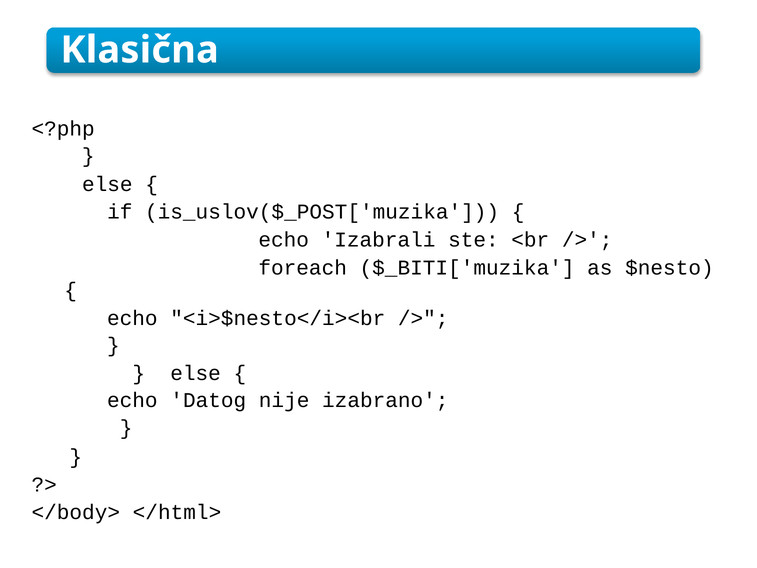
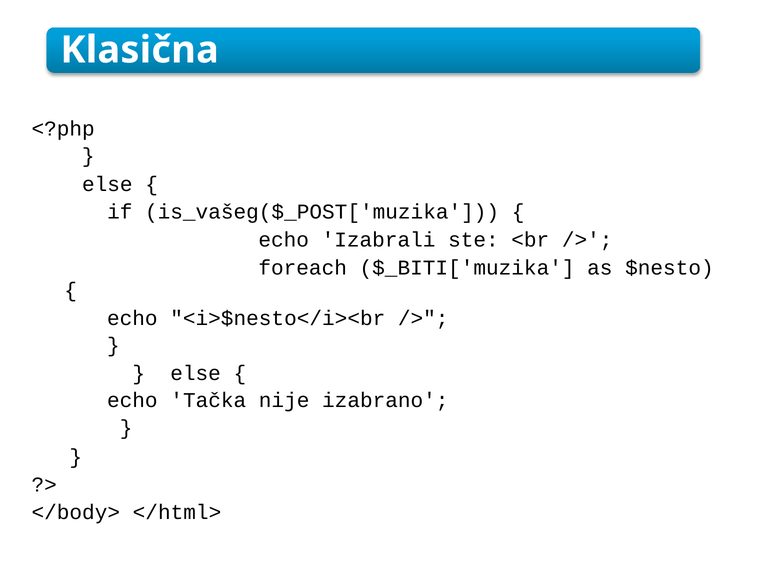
is_uslov($_POST['muzika: is_uslov($_POST['muzika -> is_vašeg($_POST['muzika
Datog: Datog -> Tačka
